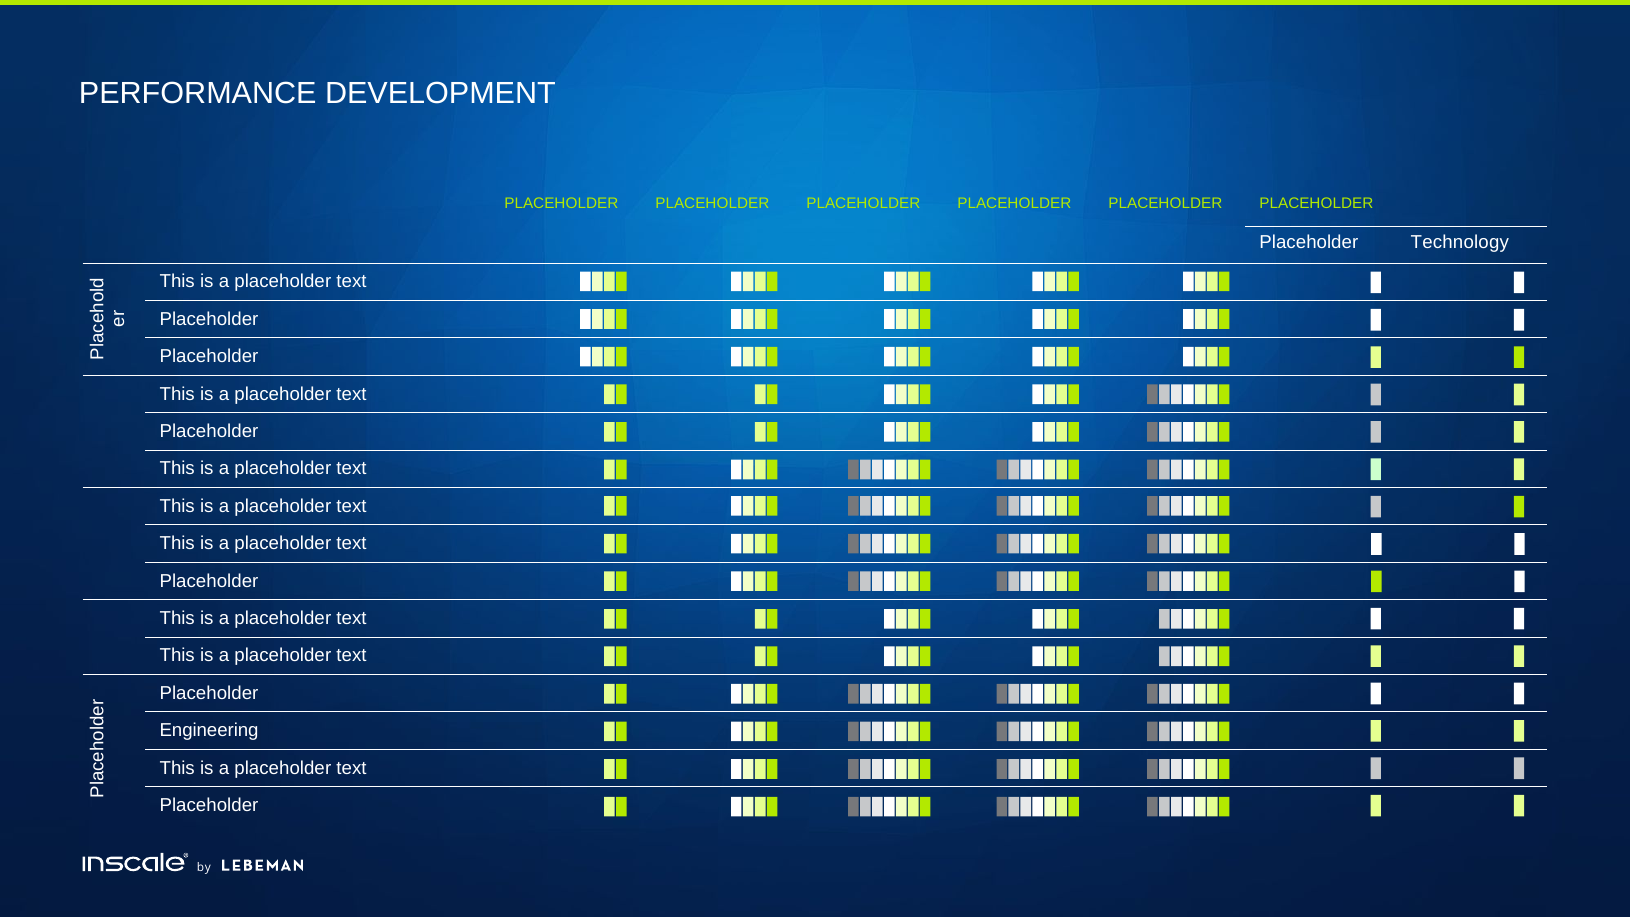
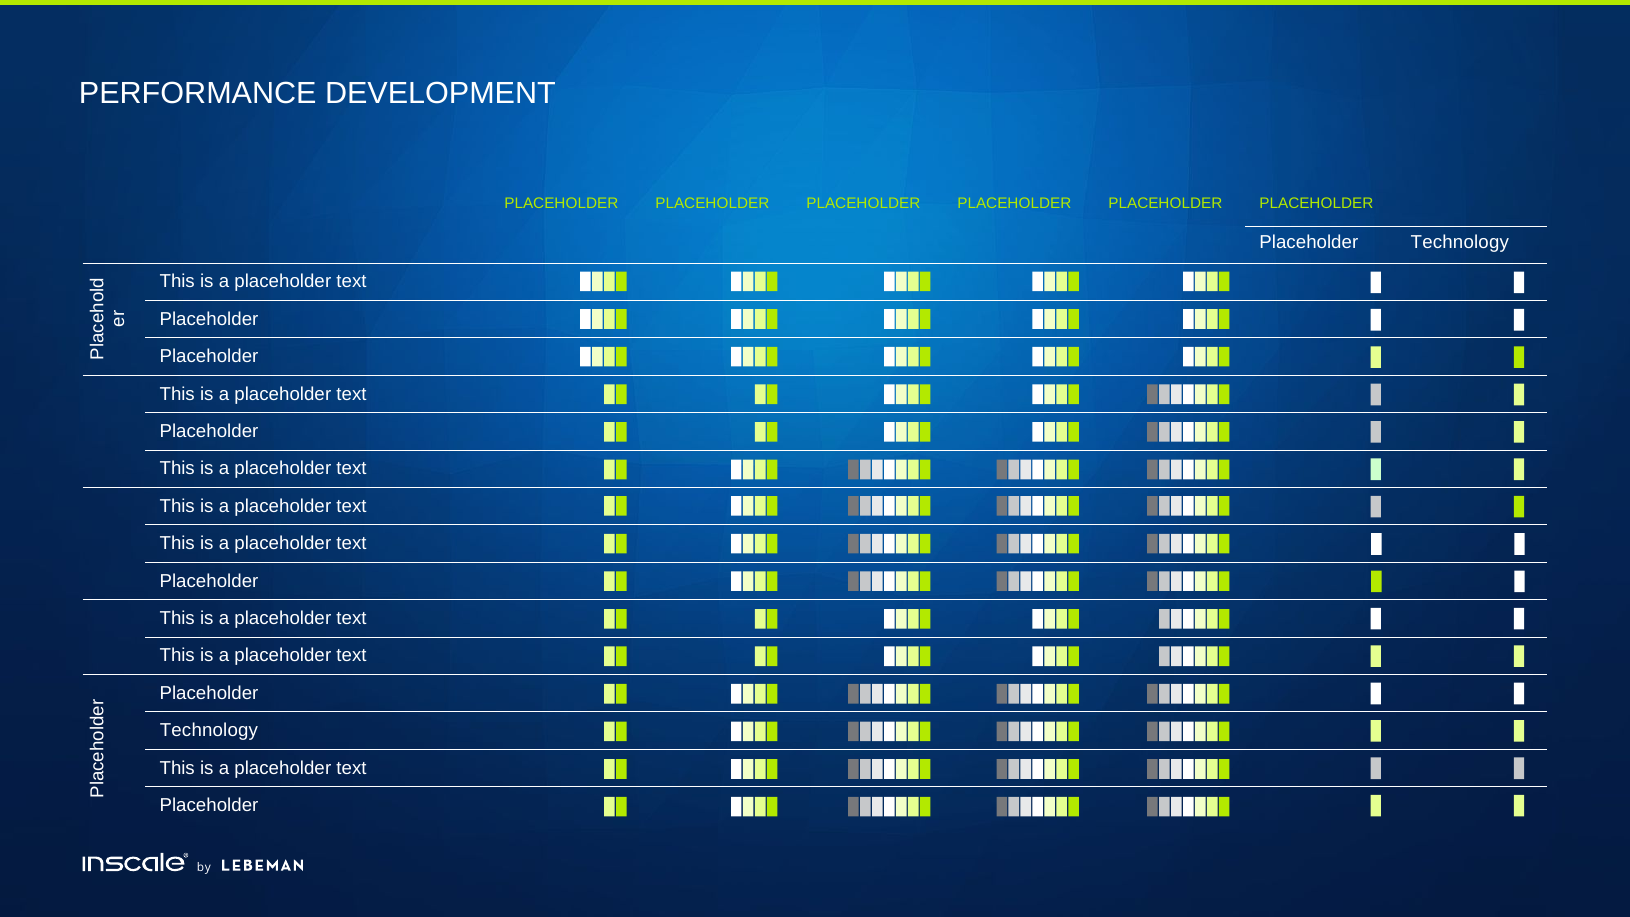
Engineering at (209, 731): Engineering -> Technology
